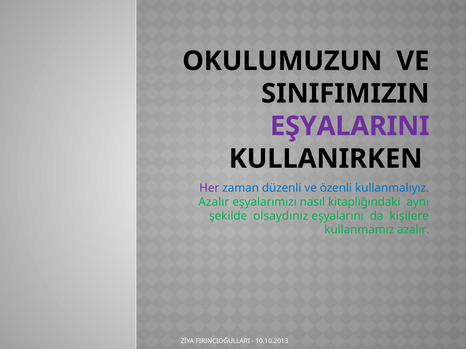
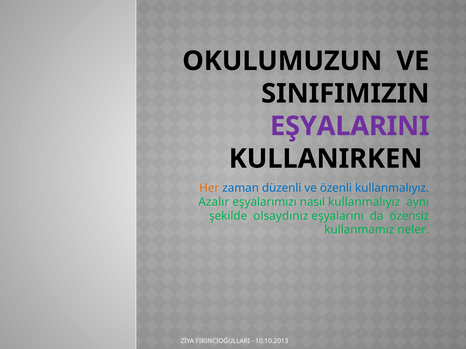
Her colour: purple -> orange
nasıl kitaplığındaki: kitaplığındaki -> kullanmalıyız
kişilere: kişilere -> özensiz
kullanmamız azalır: azalır -> neler
